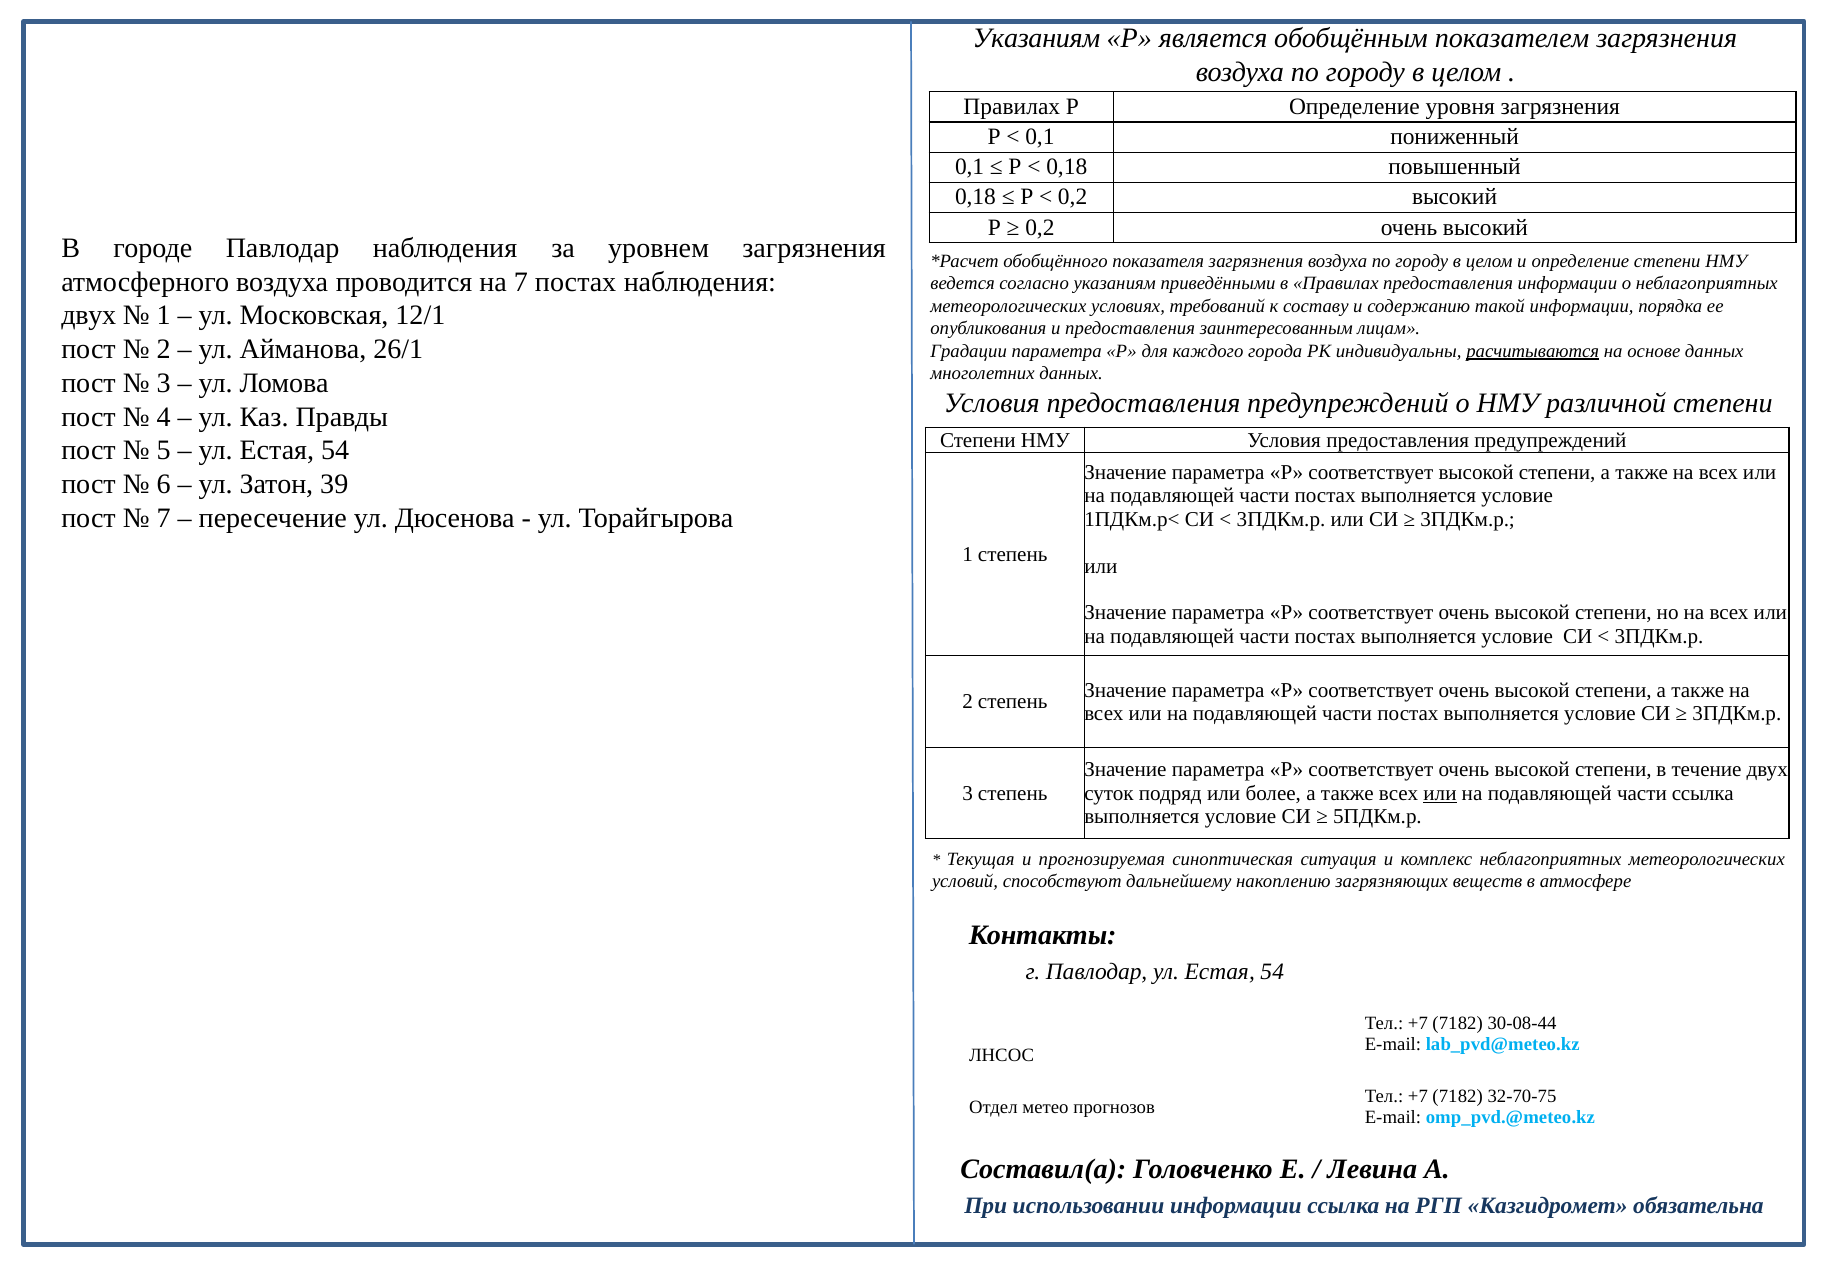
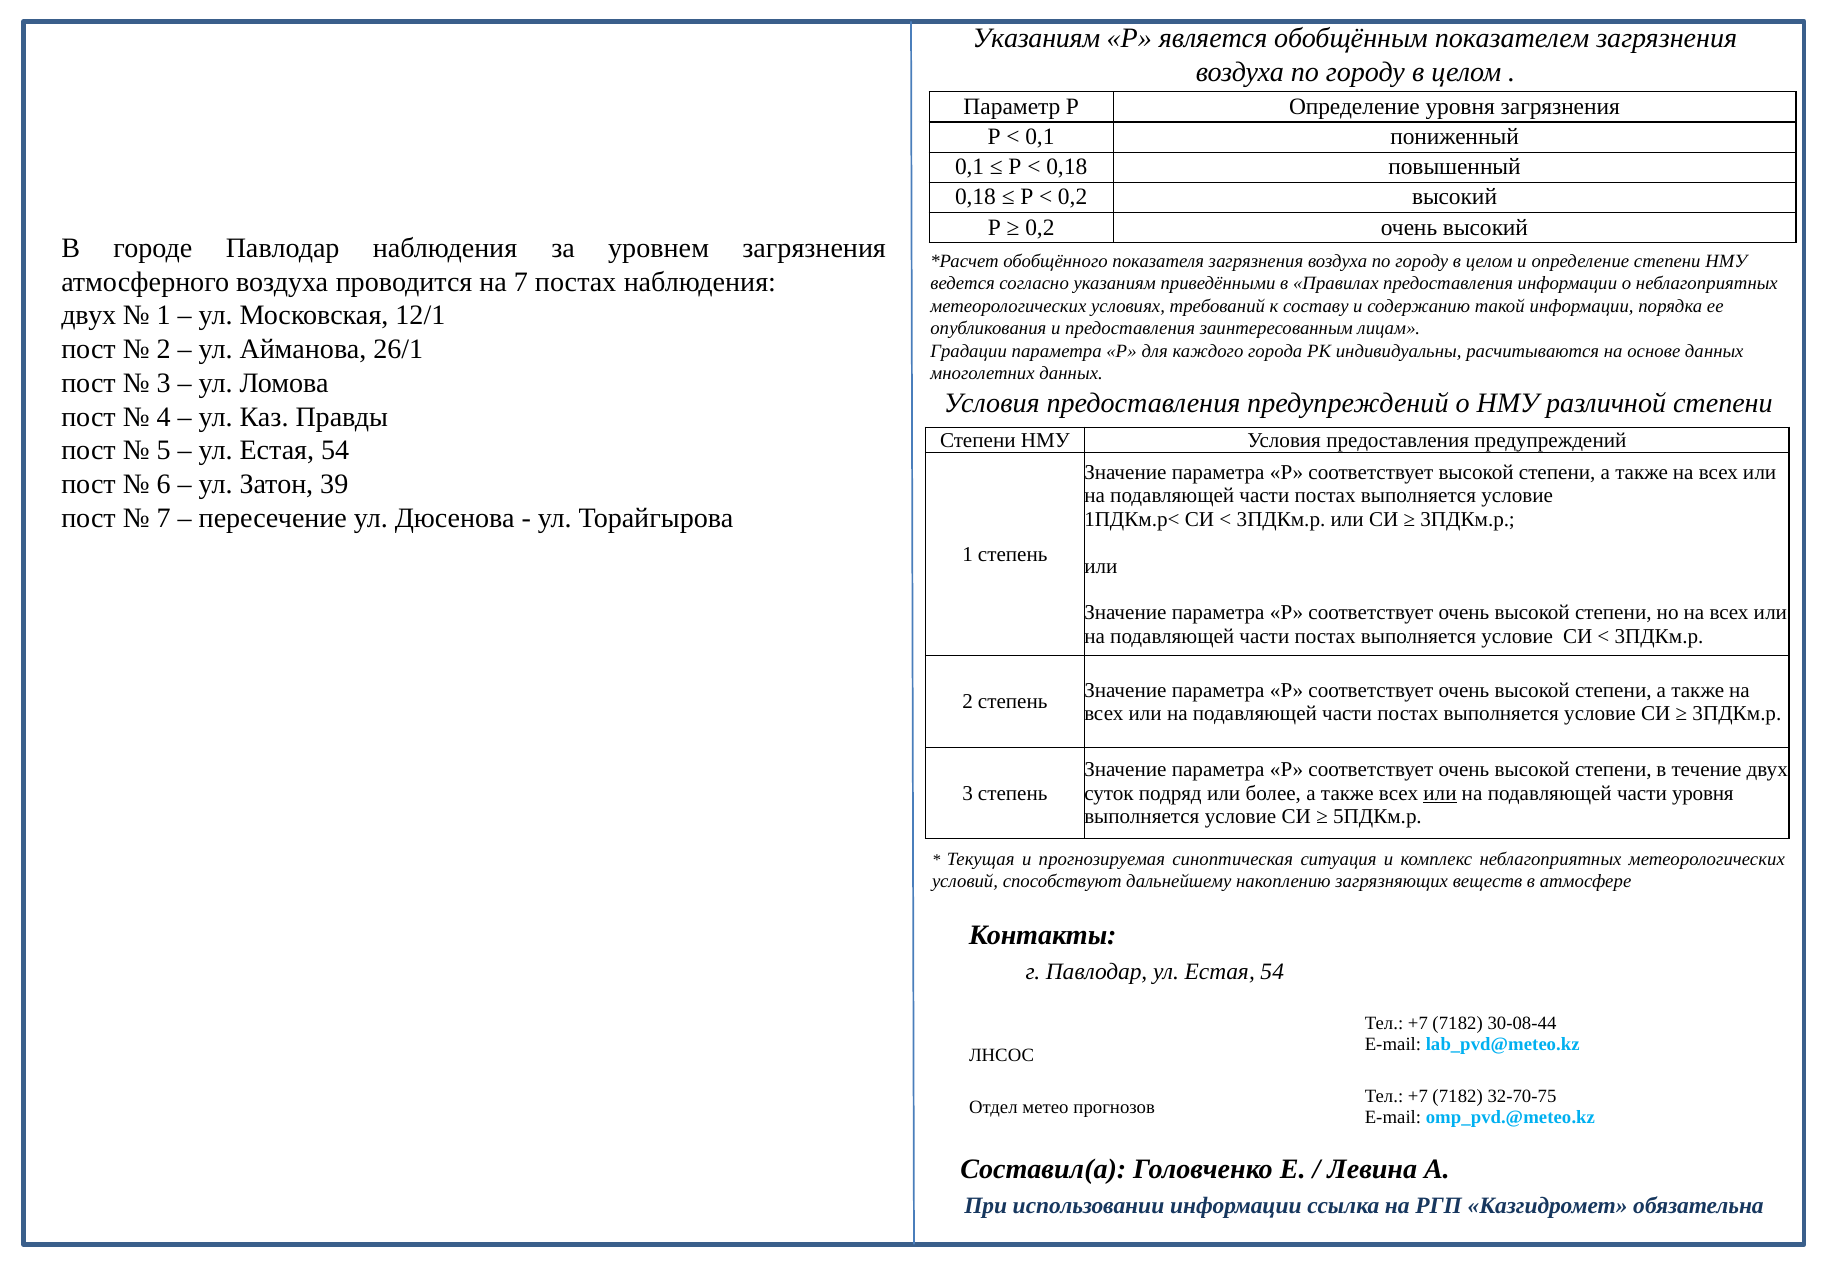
Правилах at (1012, 107): Правилах -> Параметр
расчитываются underline: present -> none
части ссылка: ссылка -> уровня
